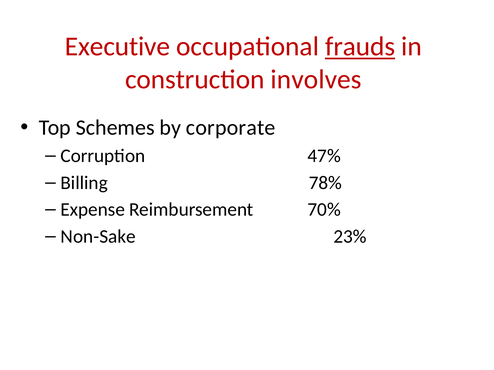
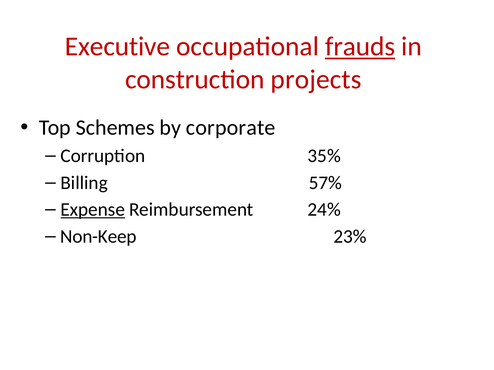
involves: involves -> projects
47%: 47% -> 35%
78%: 78% -> 57%
Expense underline: none -> present
70%: 70% -> 24%
Non-Sake: Non-Sake -> Non-Keep
